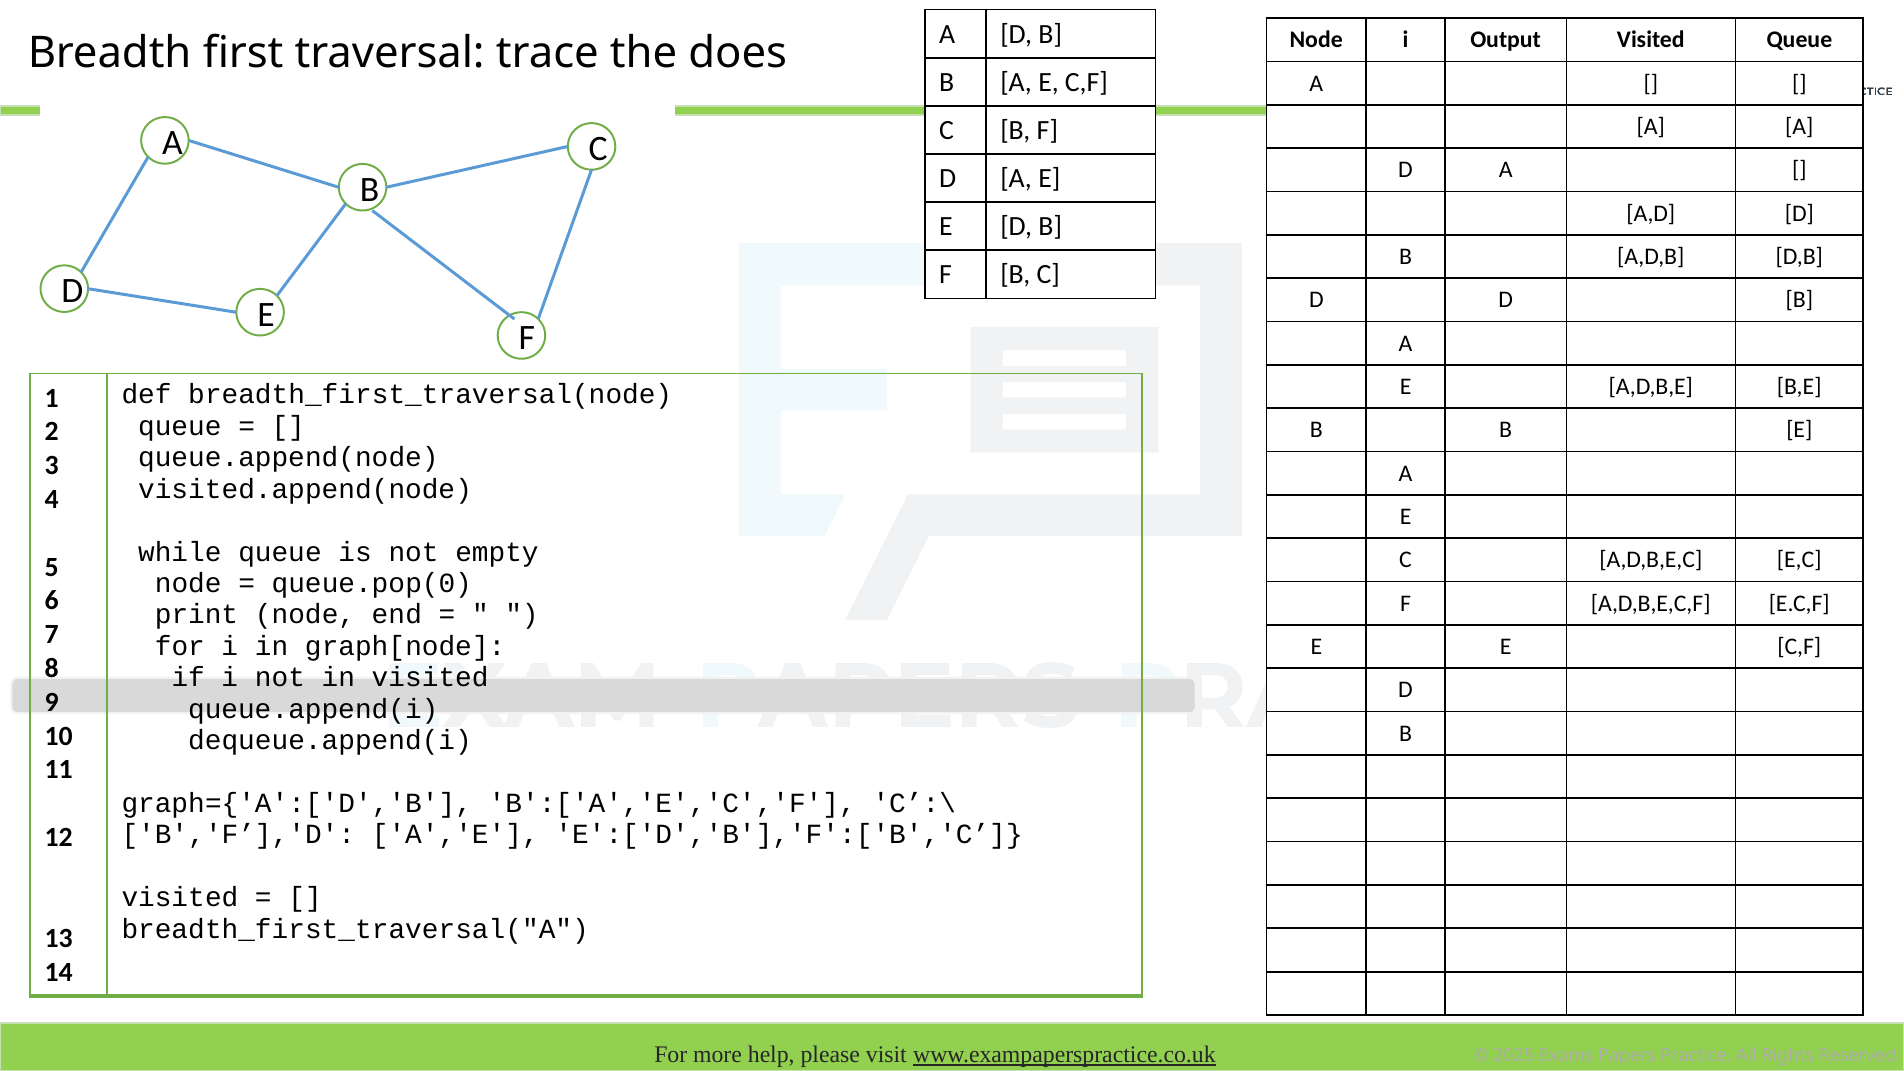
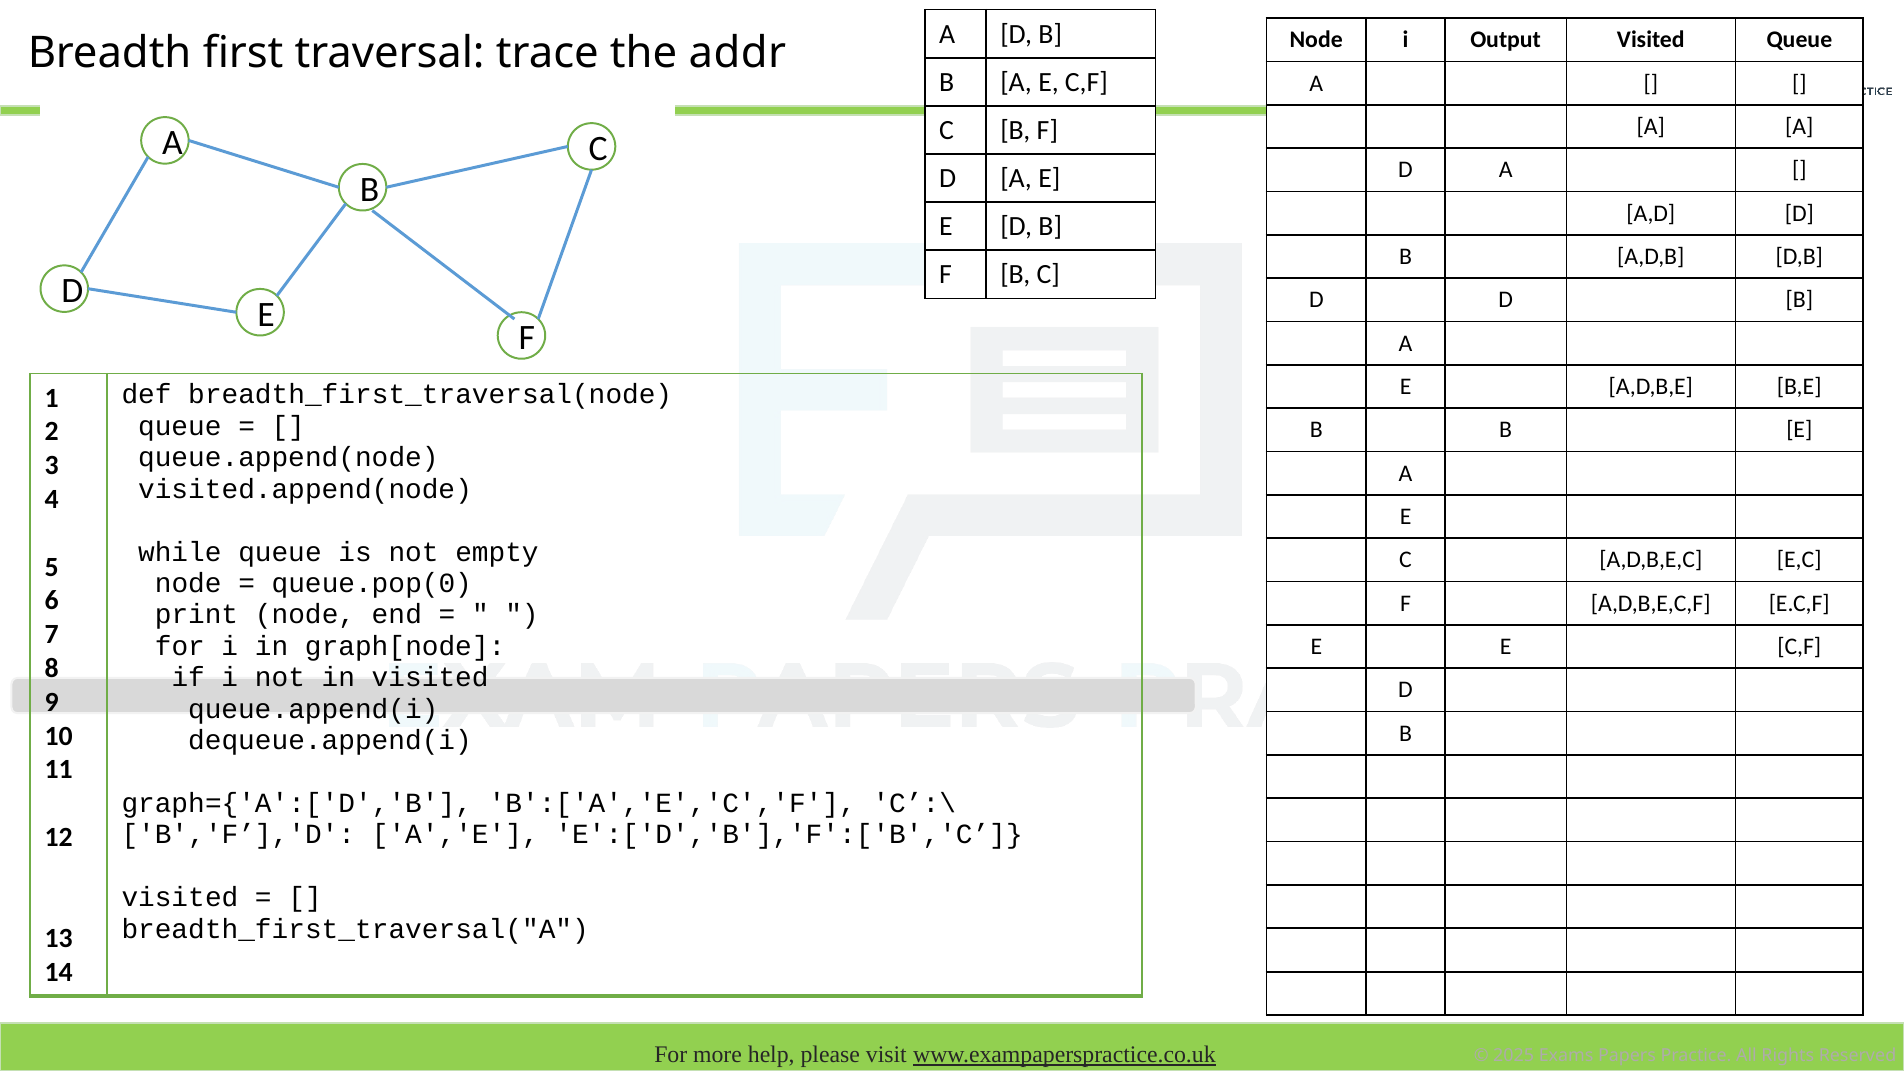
does: does -> addr
